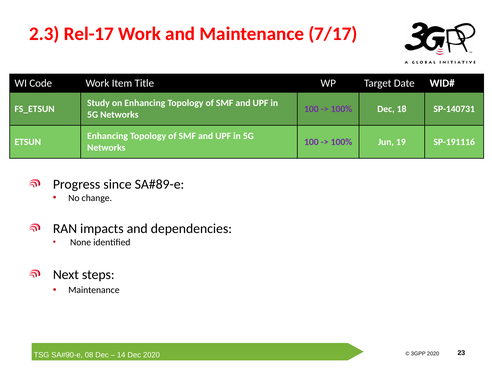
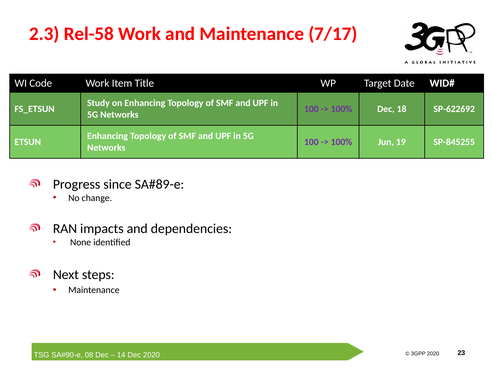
Rel-17: Rel-17 -> Rel-58
SP-140731: SP-140731 -> SP-622692
SP-191116: SP-191116 -> SP-845255
